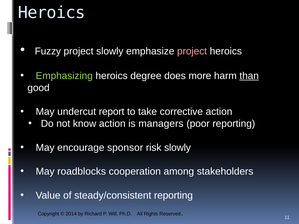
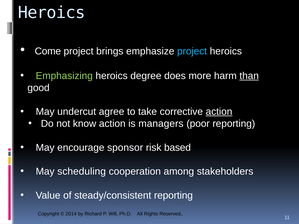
Fuzzy: Fuzzy -> Come
project slowly: slowly -> brings
project at (192, 51) colour: pink -> light blue
report: report -> agree
action at (219, 112) underline: none -> present
risk slowly: slowly -> based
roadblocks: roadblocks -> scheduling
